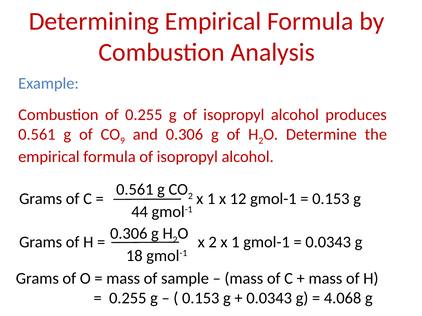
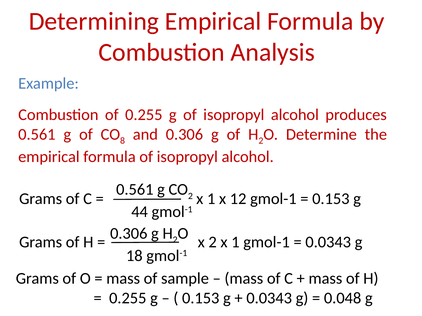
9: 9 -> 8
4.068: 4.068 -> 0.048
